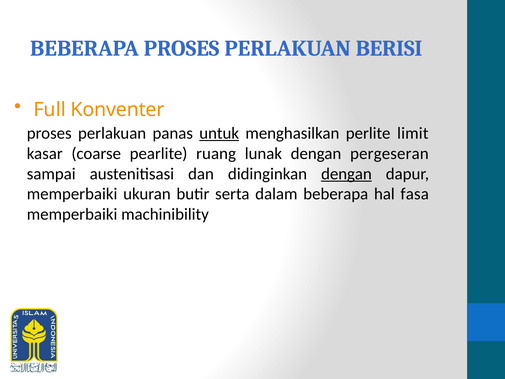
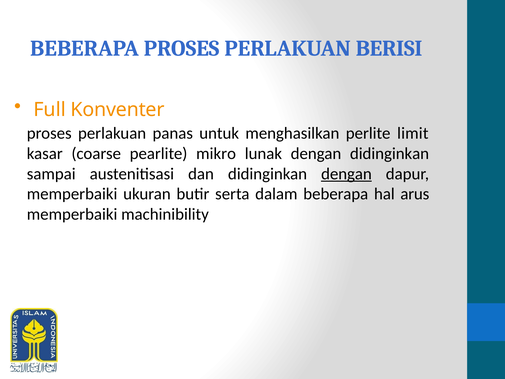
untuk underline: present -> none
ruang: ruang -> mikro
dengan pergeseran: pergeseran -> didinginkan
fasa: fasa -> arus
